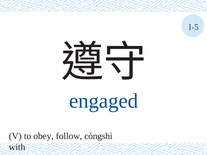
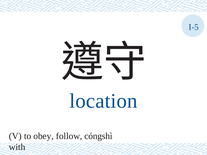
engaged: engaged -> location
